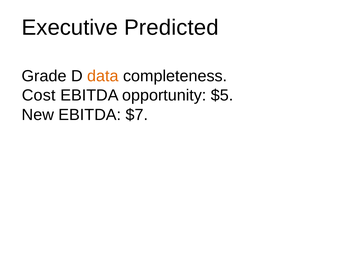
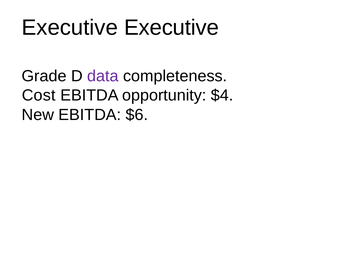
Executive Predicted: Predicted -> Executive
data colour: orange -> purple
$5: $5 -> $4
$7: $7 -> $6
